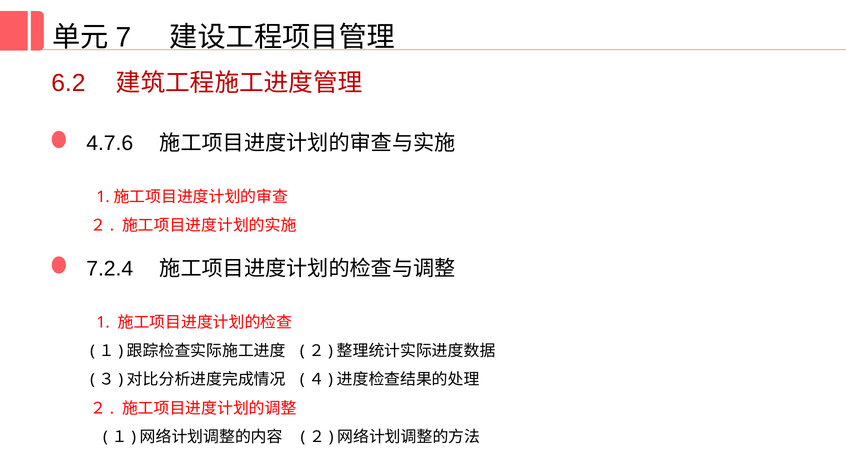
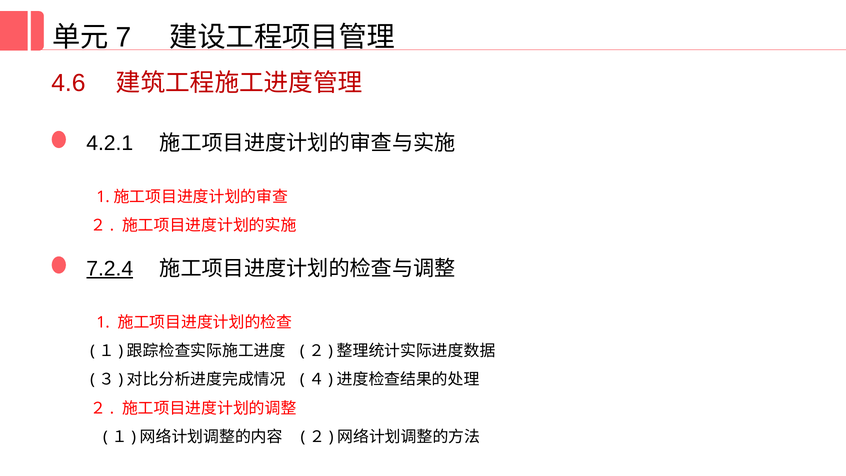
6.2: 6.2 -> 4.6
4.7.6: 4.7.6 -> 4.2.1
7.2.4 underline: none -> present
